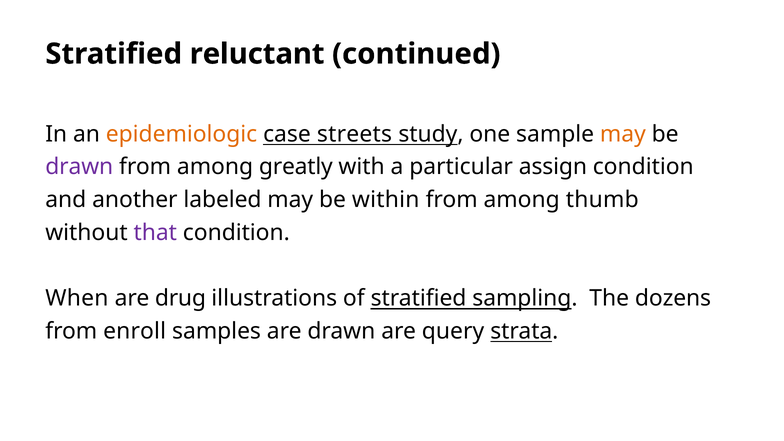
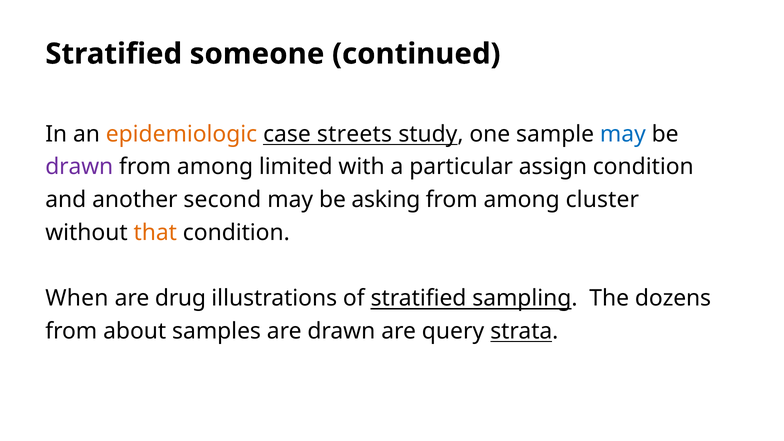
reluctant: reluctant -> someone
may at (623, 134) colour: orange -> blue
greatly: greatly -> limited
labeled: labeled -> second
within: within -> asking
thumb: thumb -> cluster
that colour: purple -> orange
enroll: enroll -> about
